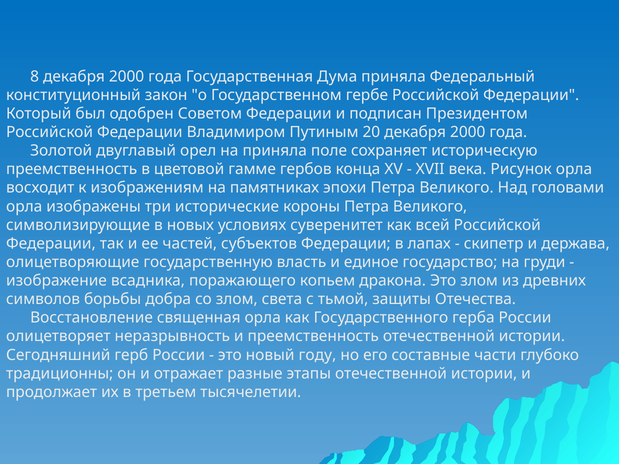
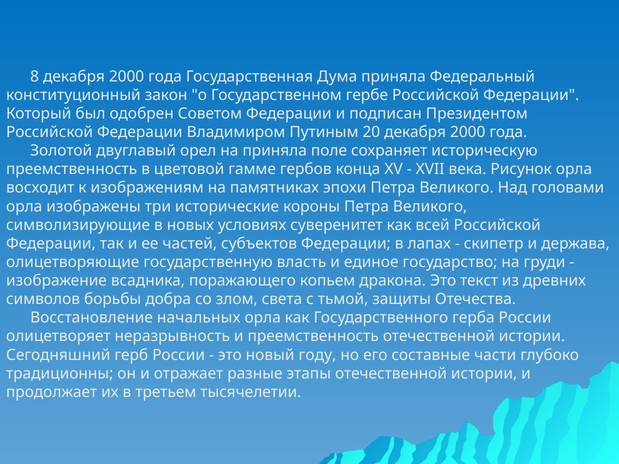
Это злом: злом -> текст
священная: священная -> начальных
